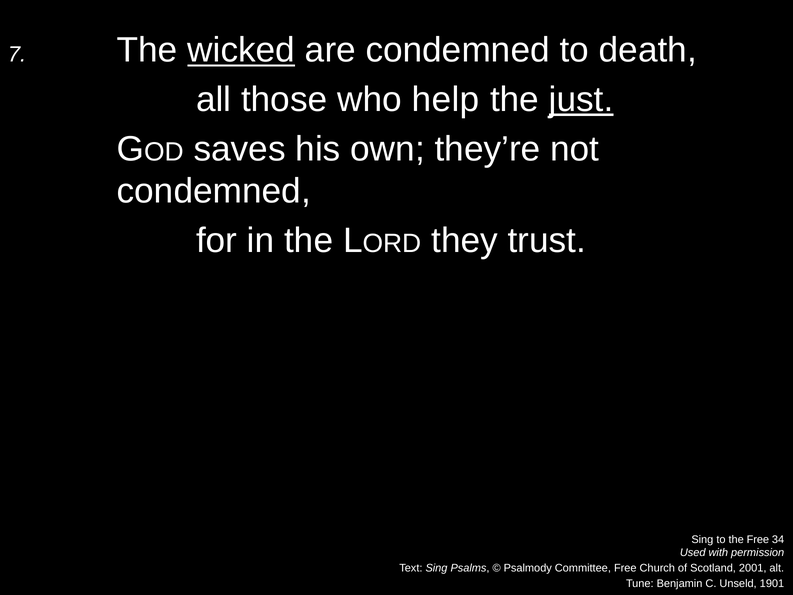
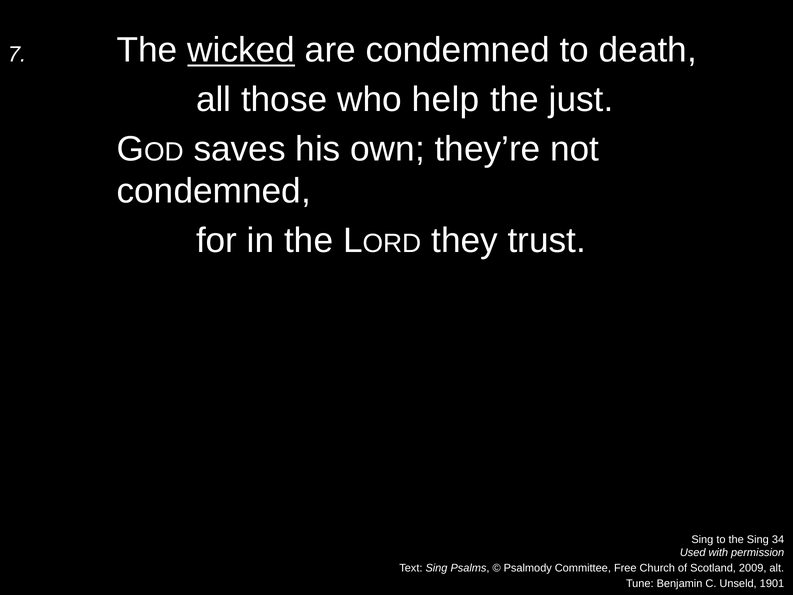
just underline: present -> none
the Free: Free -> Sing
2001: 2001 -> 2009
